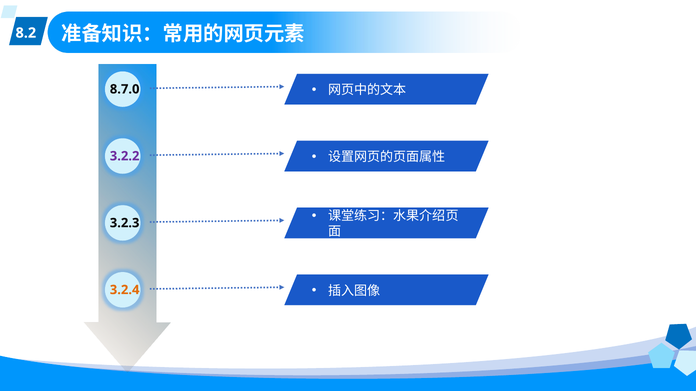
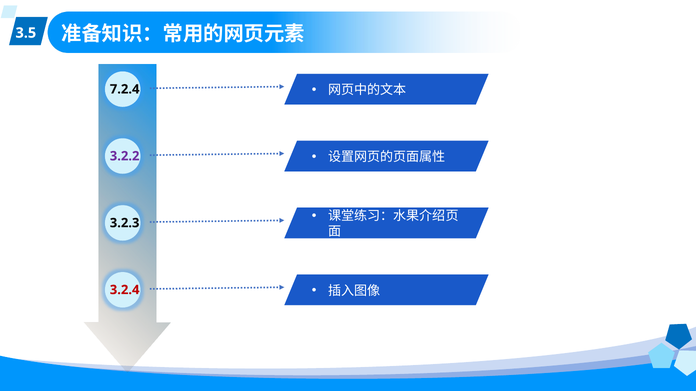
8.2: 8.2 -> 3.5
8.7.0: 8.7.0 -> 7.2.4
3.2.4 colour: orange -> red
